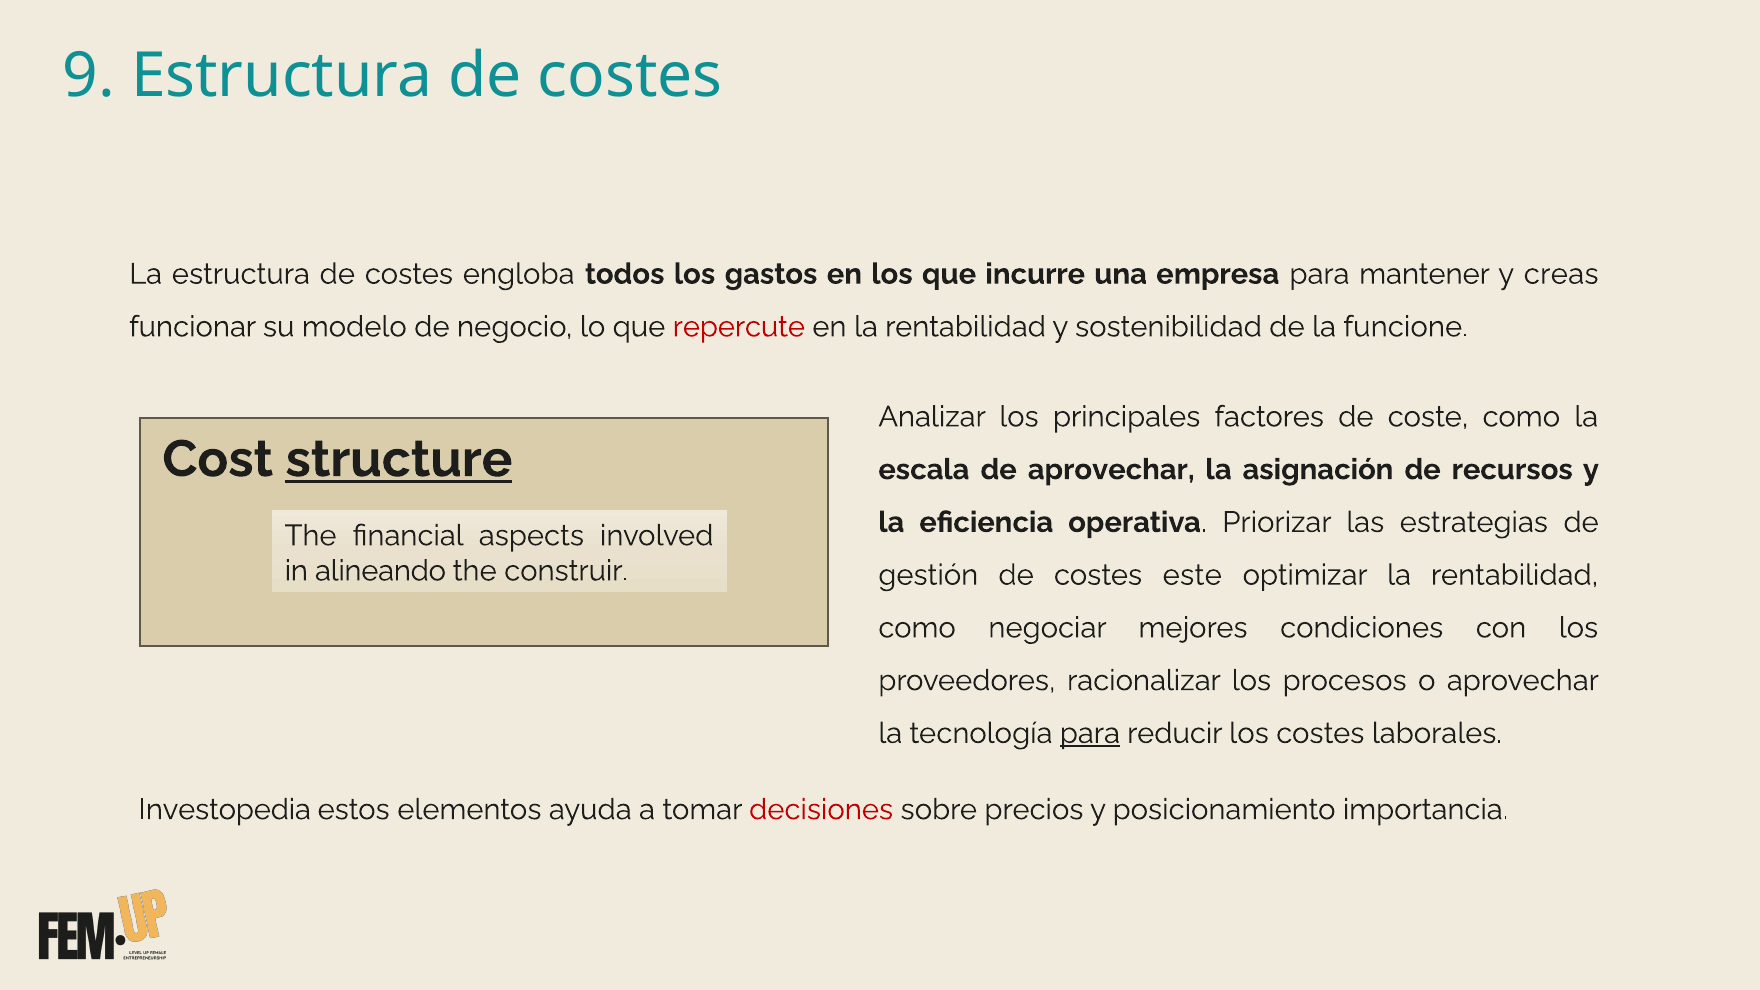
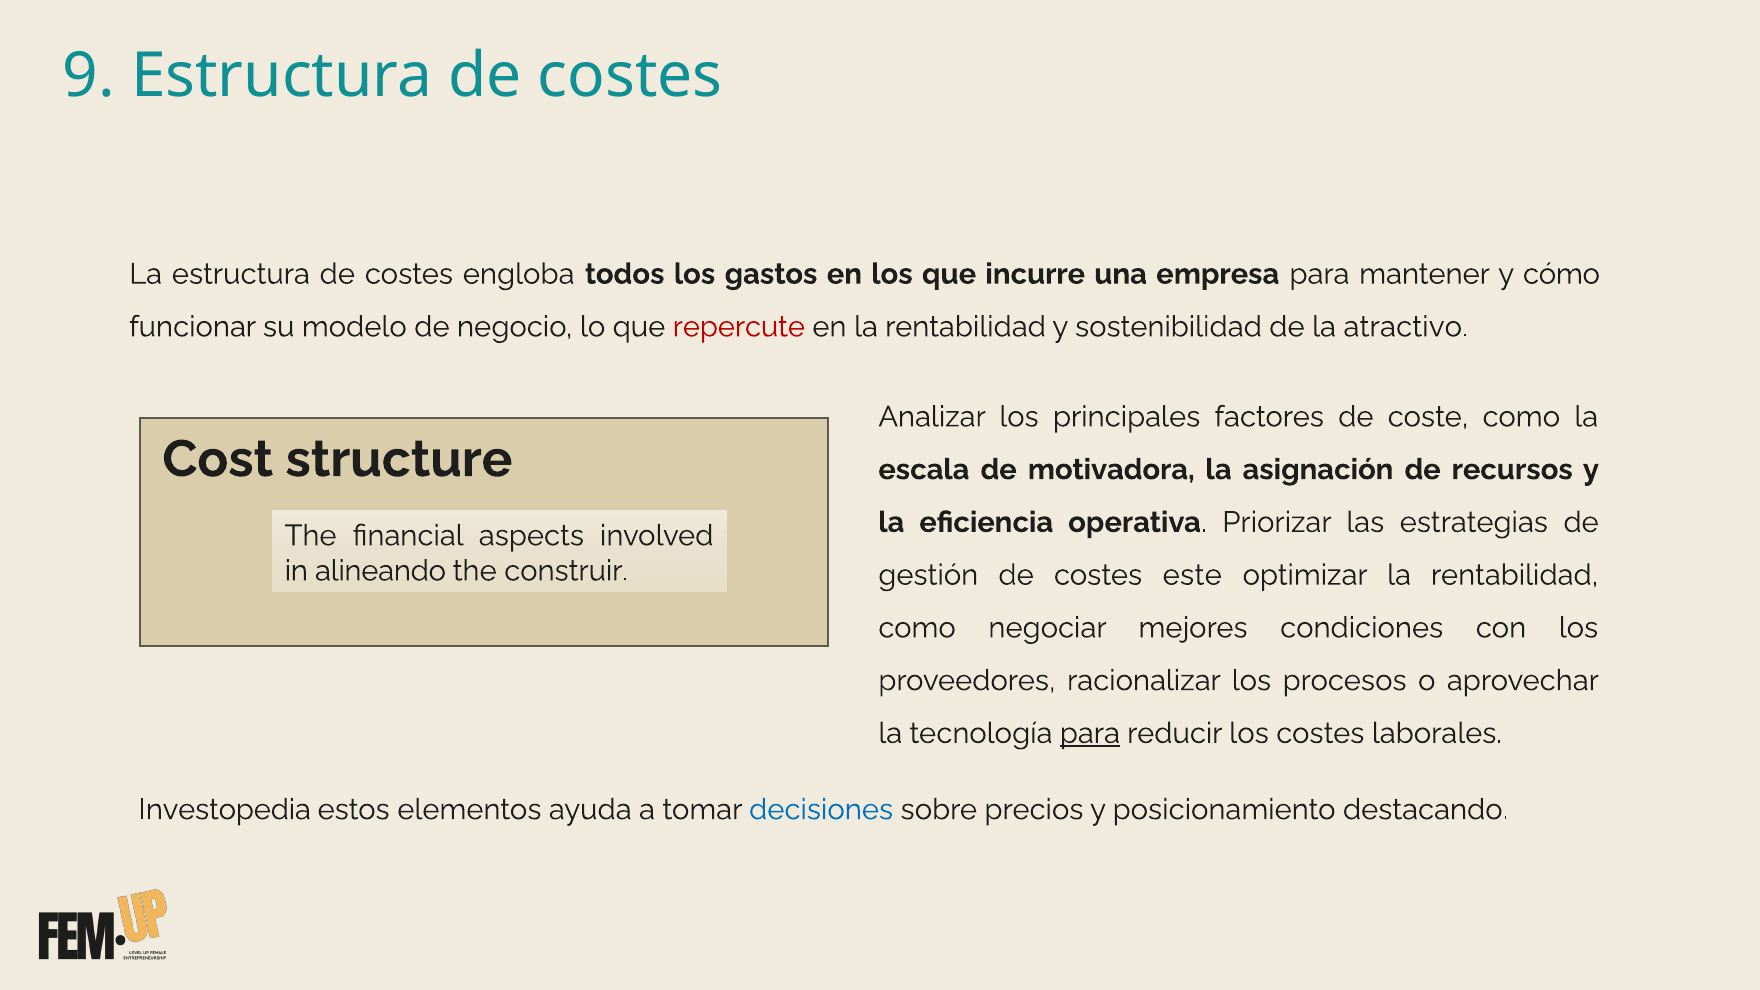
creas: creas -> cómo
funcione: funcione -> atractivo
structure underline: present -> none
de aprovechar: aprovechar -> motivadora
decisiones colour: red -> blue
importancia: importancia -> destacando
